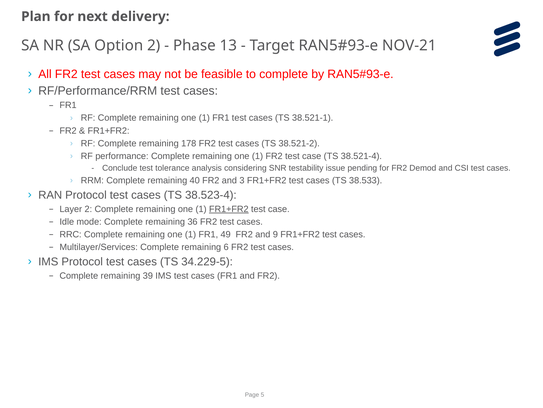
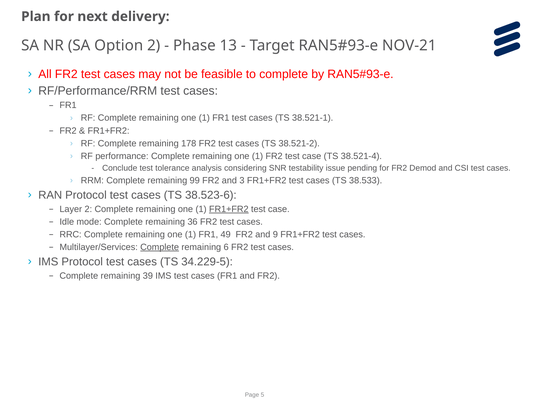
40: 40 -> 99
38.523-4: 38.523-4 -> 38.523-6
Complete at (160, 247) underline: none -> present
